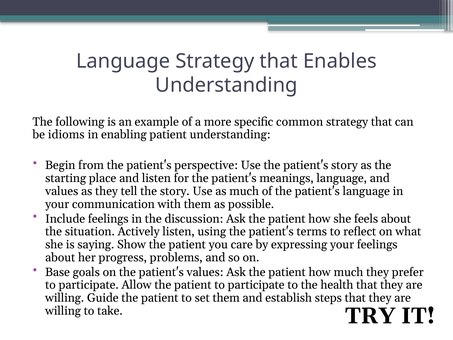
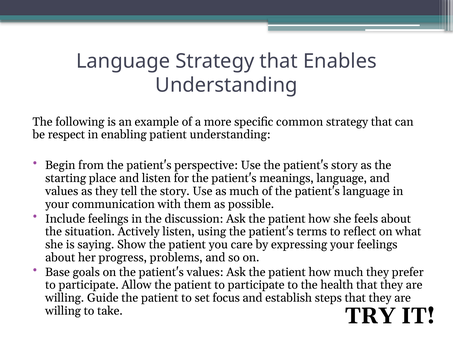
idioms: idioms -> respect
set them: them -> focus
